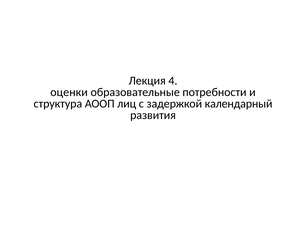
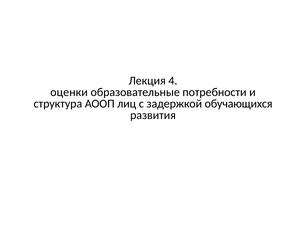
календарный: календарный -> обучающихся
